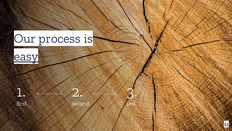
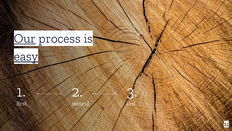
Our underline: none -> present
